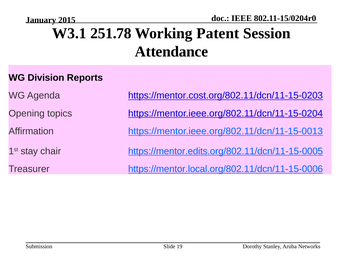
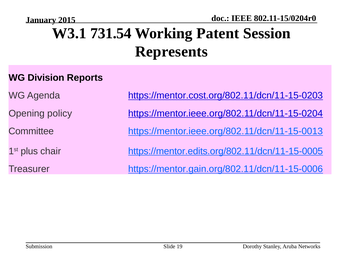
251.78: 251.78 -> 731.54
Attendance: Attendance -> Represents
topics: topics -> policy
Affirmation: Affirmation -> Committee
stay: stay -> plus
https://mentor.local.org/802.11/dcn/11-15-0006: https://mentor.local.org/802.11/dcn/11-15-0006 -> https://mentor.gain.org/802.11/dcn/11-15-0006
